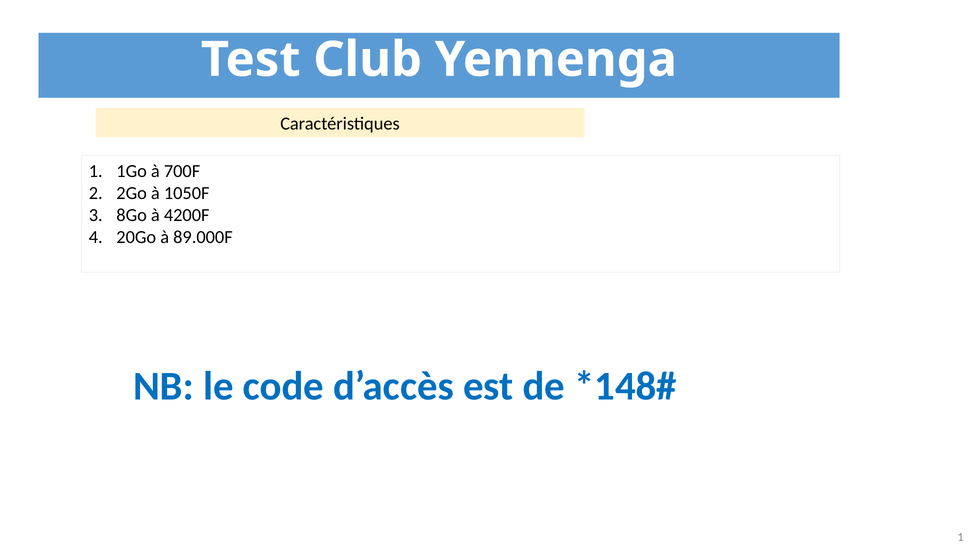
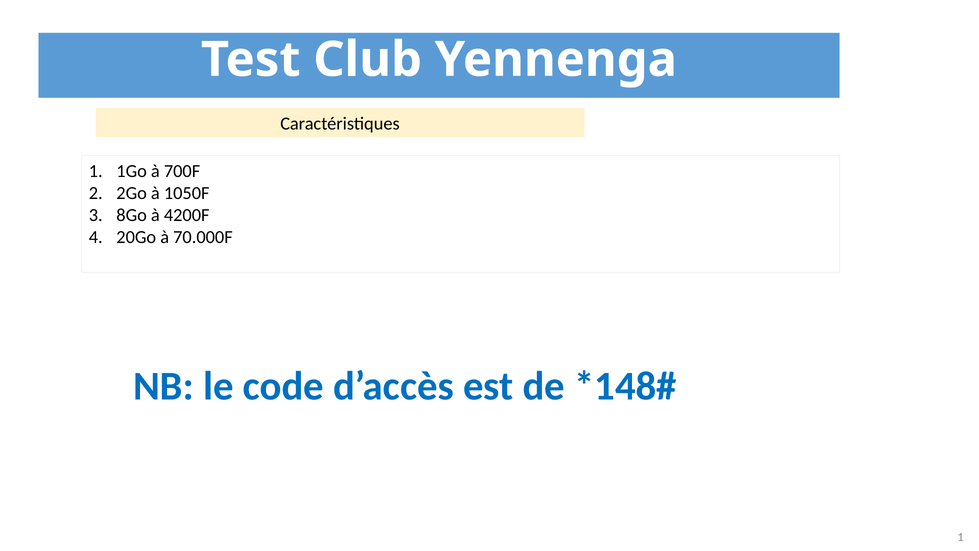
89.000F: 89.000F -> 70.000F
